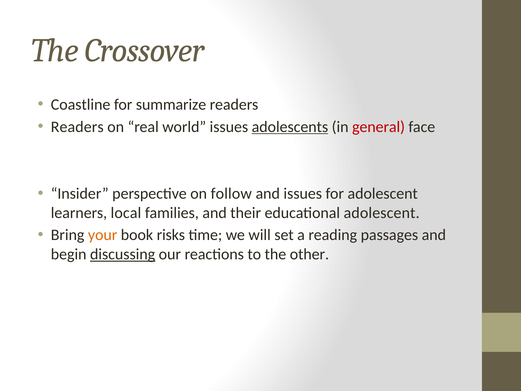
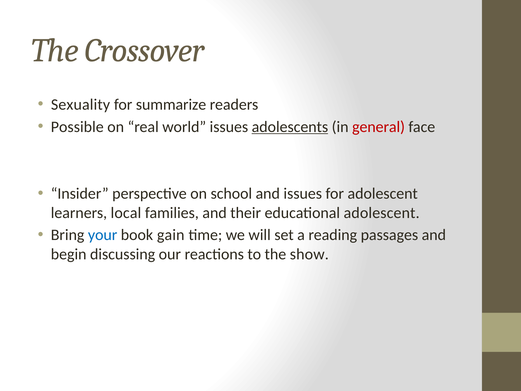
Coastline: Coastline -> Sexuality
Readers at (77, 127): Readers -> Possible
follow: follow -> school
your colour: orange -> blue
risks: risks -> gain
discussing underline: present -> none
other: other -> show
